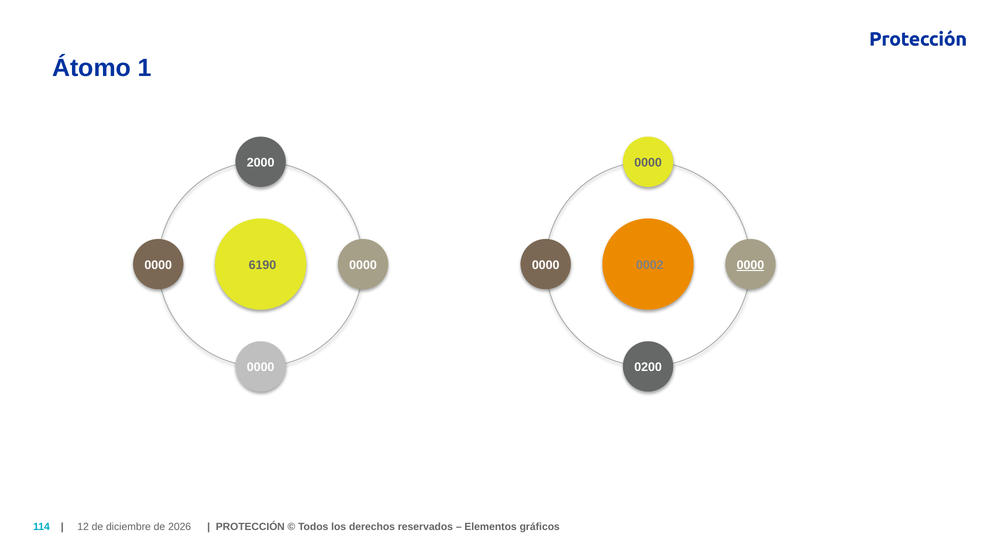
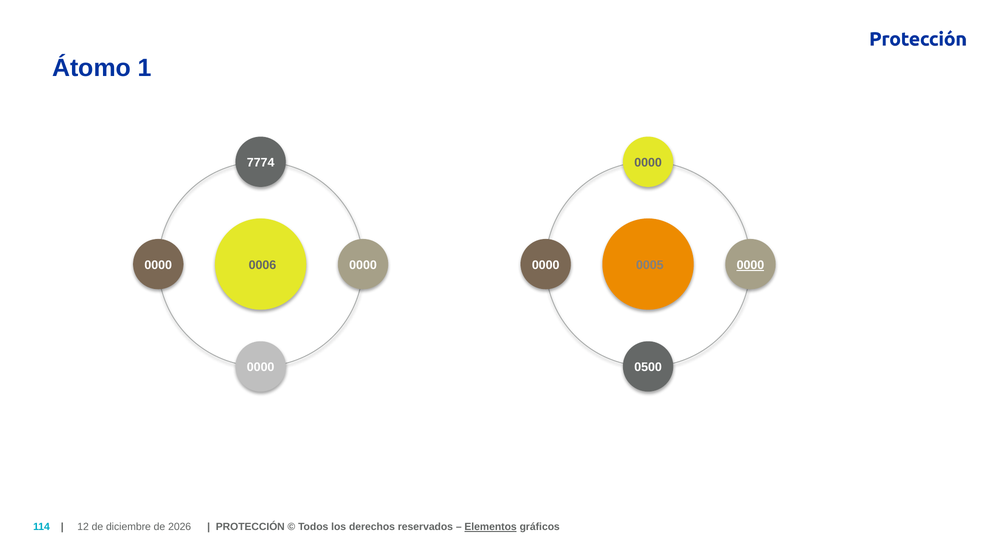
2000: 2000 -> 7774
6190: 6190 -> 0006
0002: 0002 -> 0005
0200: 0200 -> 0500
Elementos underline: none -> present
